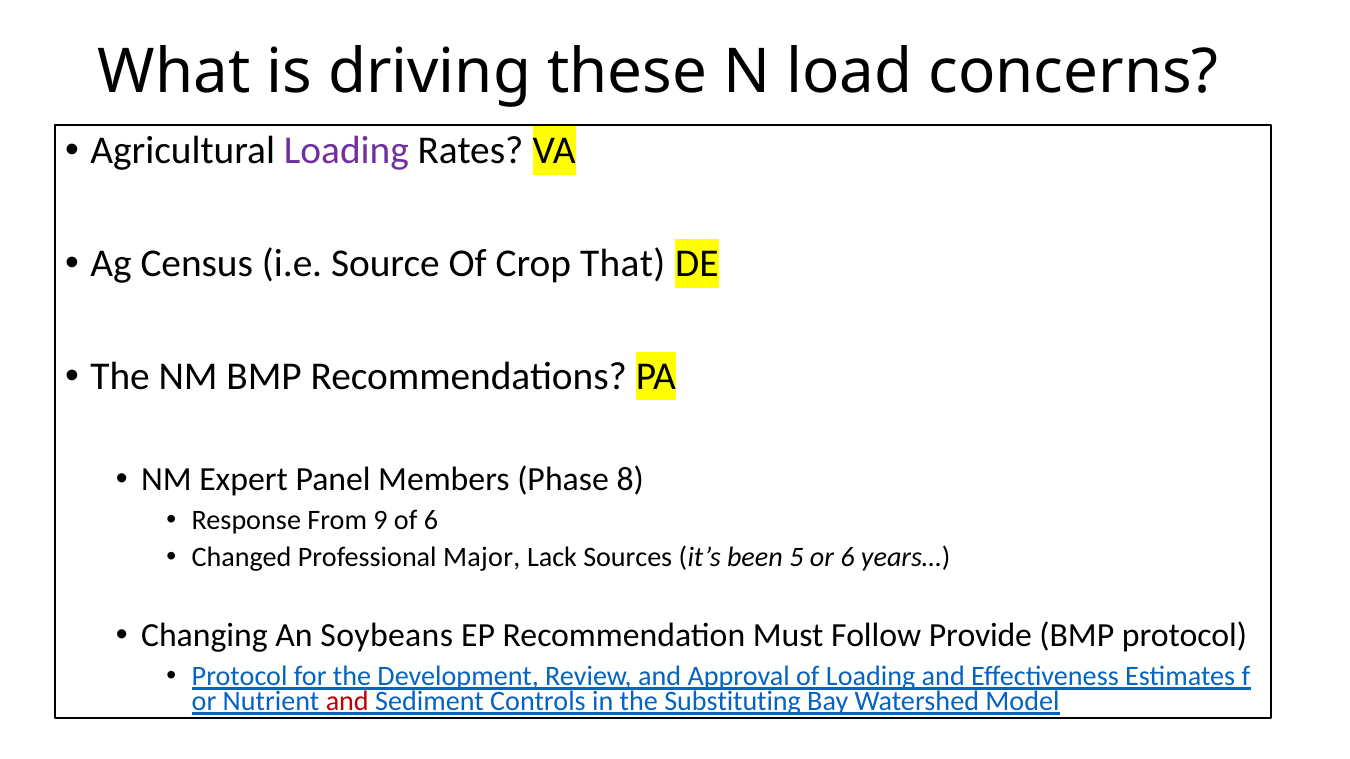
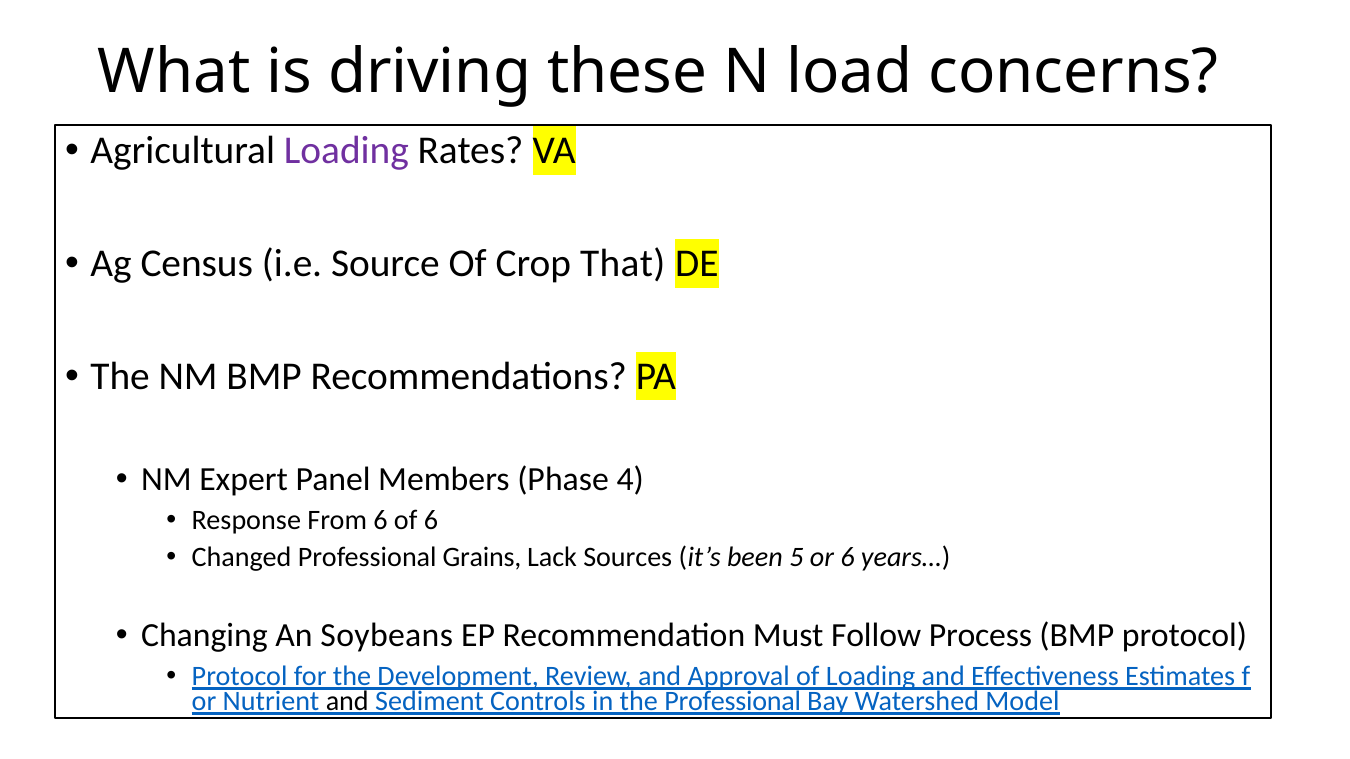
8: 8 -> 4
From 9: 9 -> 6
Major: Major -> Grains
Provide: Provide -> Process
and at (347, 702) colour: red -> black
the Substituting: Substituting -> Professional
